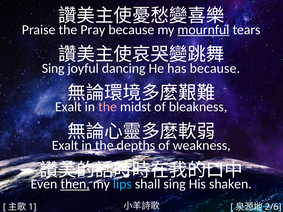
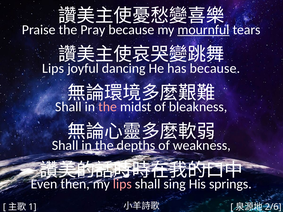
Sing at (53, 68): Sing -> Lips
Exalt at (68, 107): Exalt -> Shall
Exalt at (65, 146): Exalt -> Shall
then underline: present -> none
lips at (122, 184) colour: light blue -> pink
shaken: shaken -> springs
